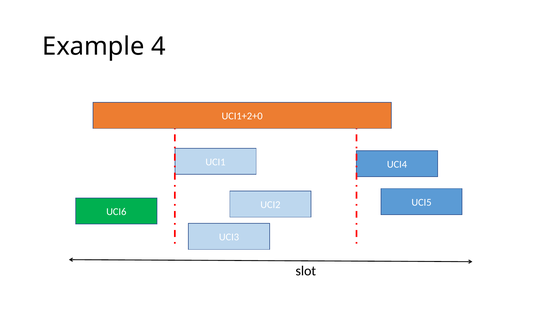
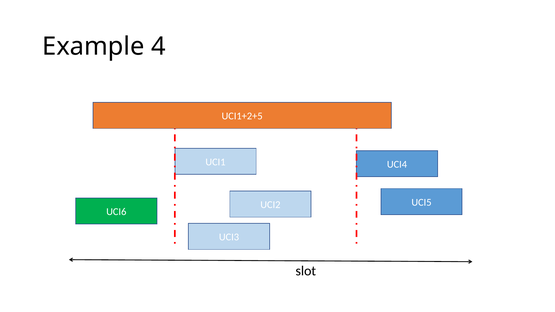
UCI1+2+0: UCI1+2+0 -> UCI1+2+5
